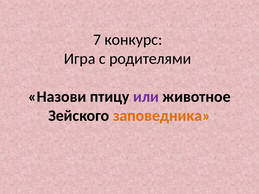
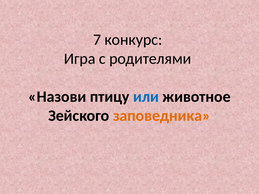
или colour: purple -> blue
